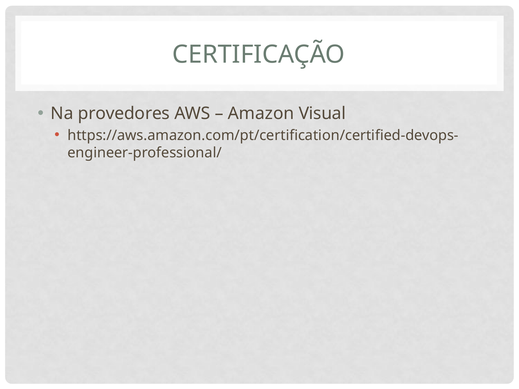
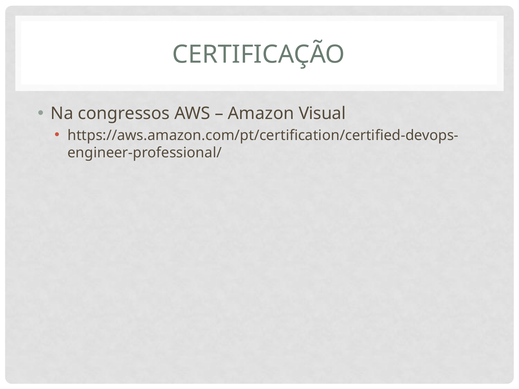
provedores: provedores -> congressos
